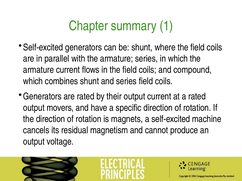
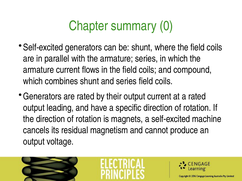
1: 1 -> 0
movers: movers -> leading
